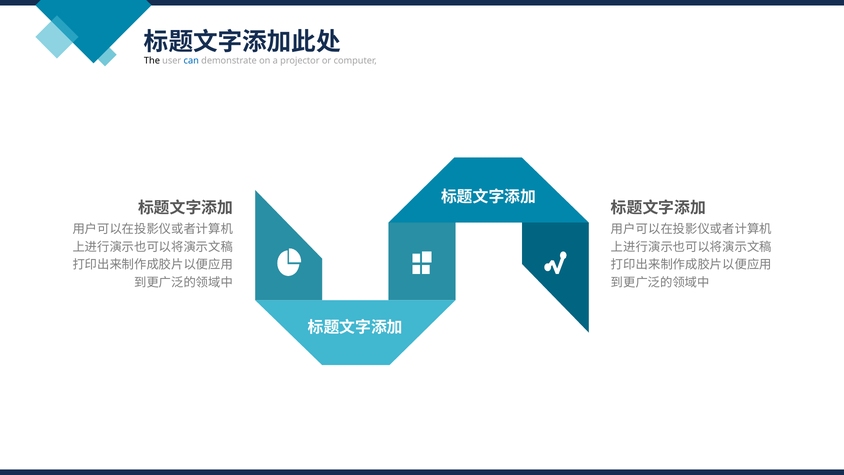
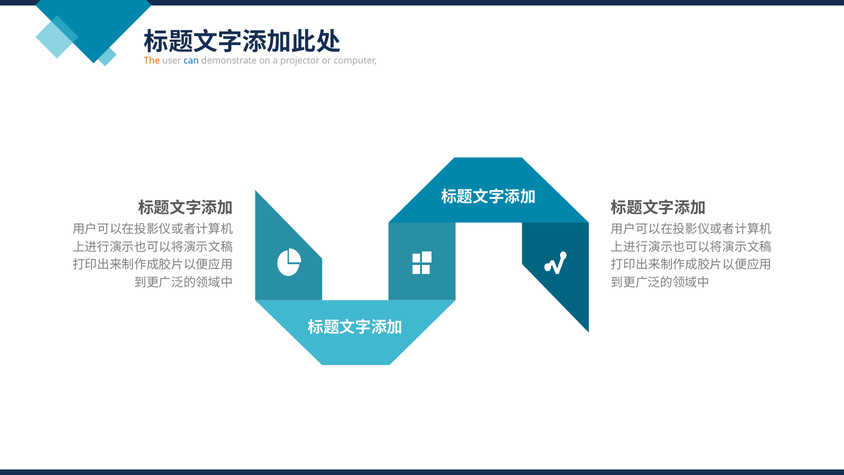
The colour: black -> orange
